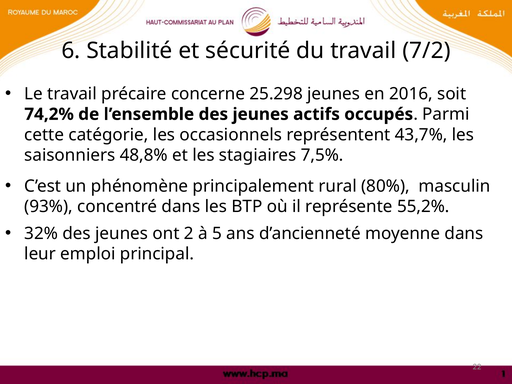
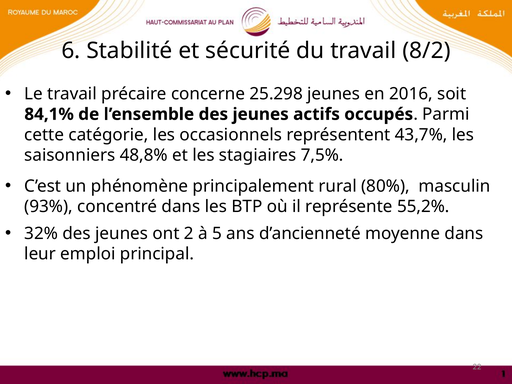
7/2: 7/2 -> 8/2
74,2%: 74,2% -> 84,1%
